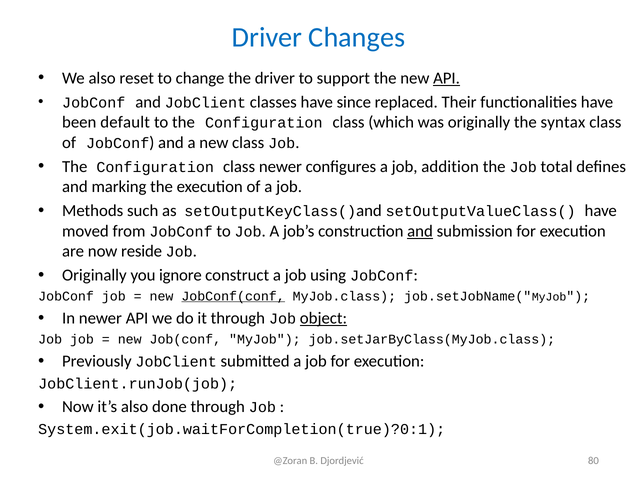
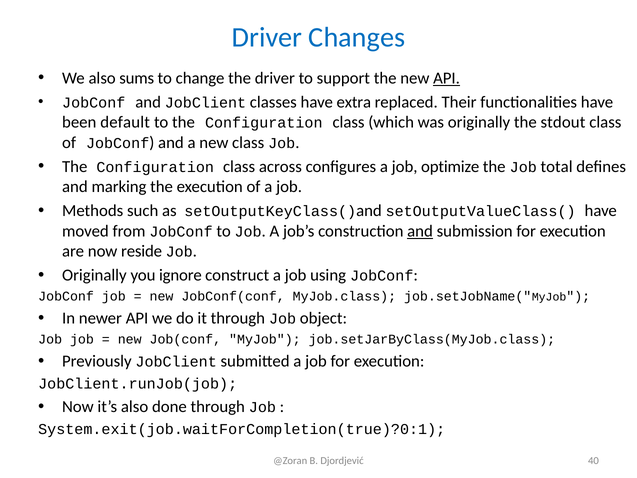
reset: reset -> sums
since: since -> extra
syntax: syntax -> stdout
class newer: newer -> across
addition: addition -> optimize
JobConf(conf underline: present -> none
object underline: present -> none
80: 80 -> 40
